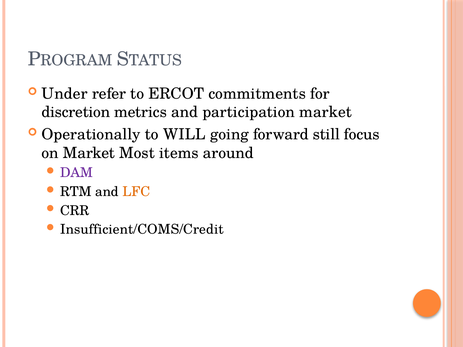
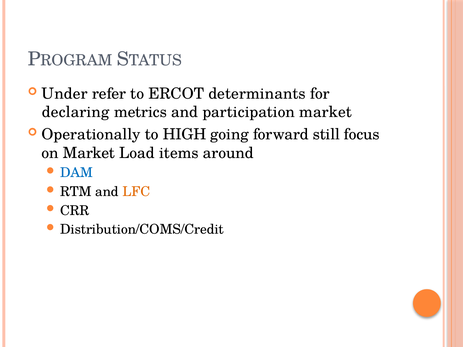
commitments: commitments -> determinants
discretion: discretion -> declaring
WILL: WILL -> HIGH
Most: Most -> Load
DAM colour: purple -> blue
Insufficient/COMS/Credit: Insufficient/COMS/Credit -> Distribution/COMS/Credit
